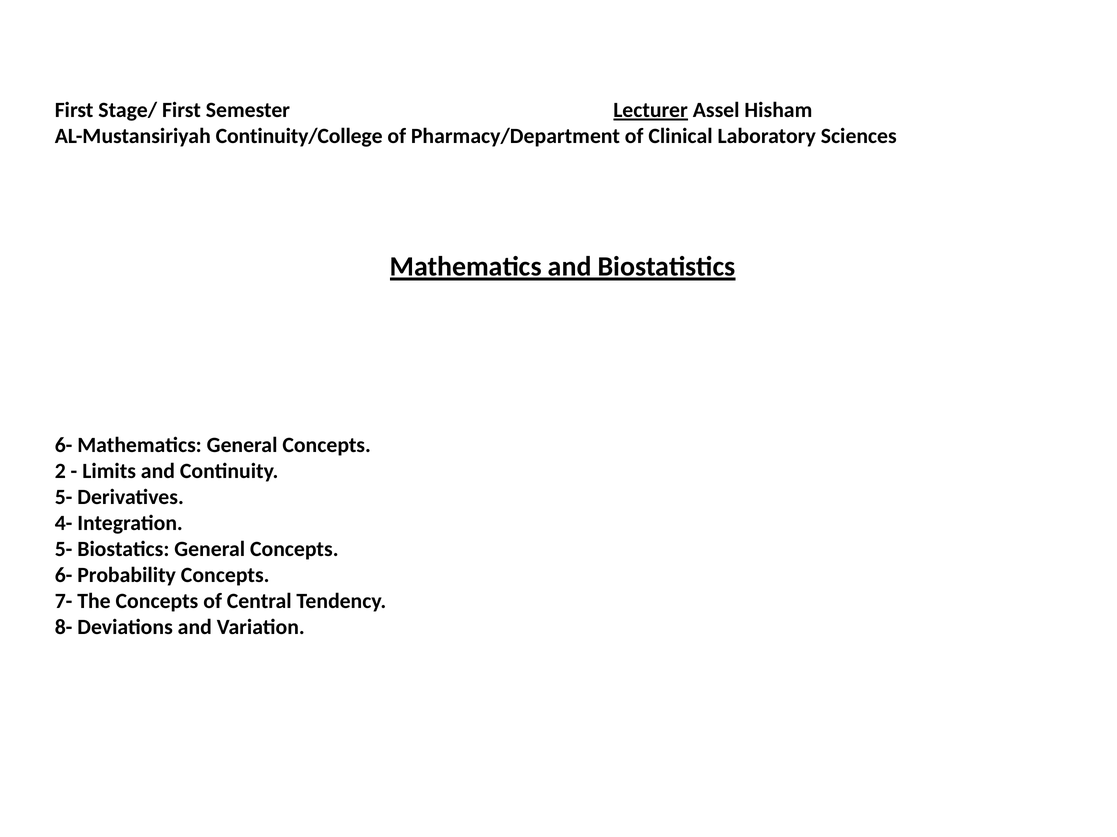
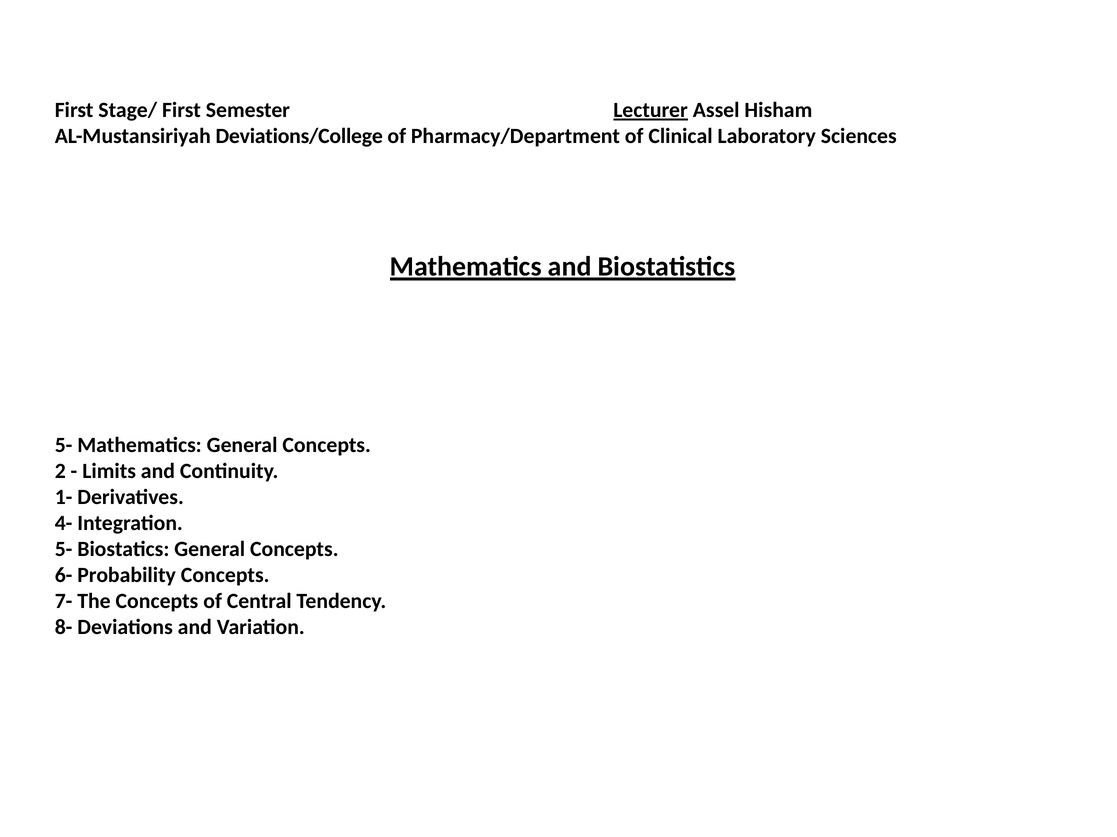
Continuity/College: Continuity/College -> Deviations/College
6- at (64, 445): 6- -> 5-
5- at (64, 497): 5- -> 1-
